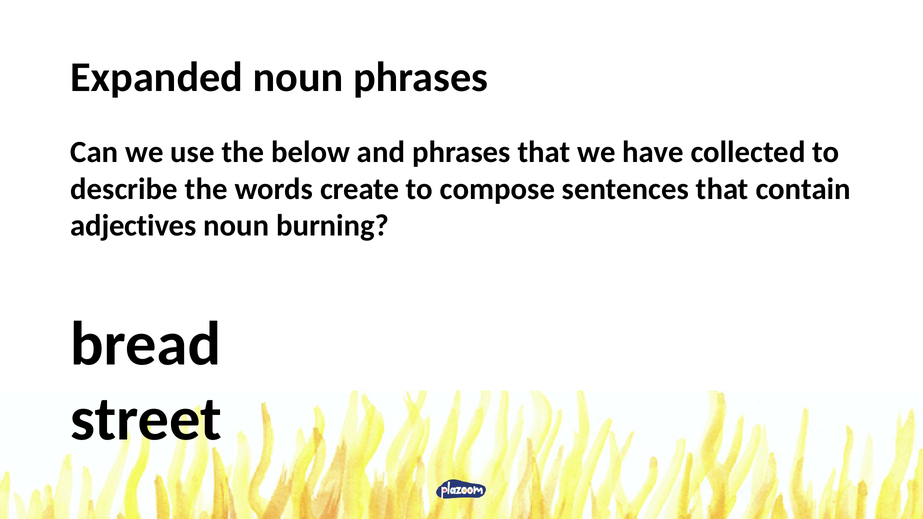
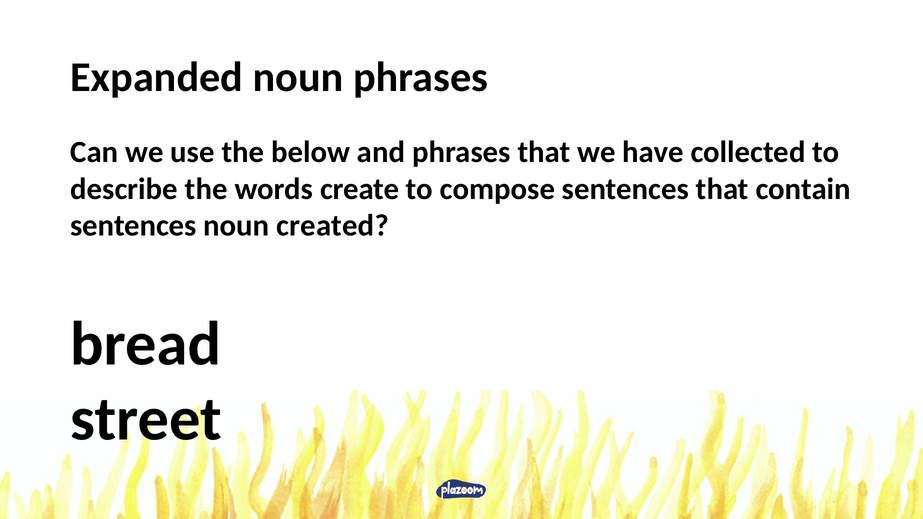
adjectives at (133, 226): adjectives -> sentences
burning: burning -> created
